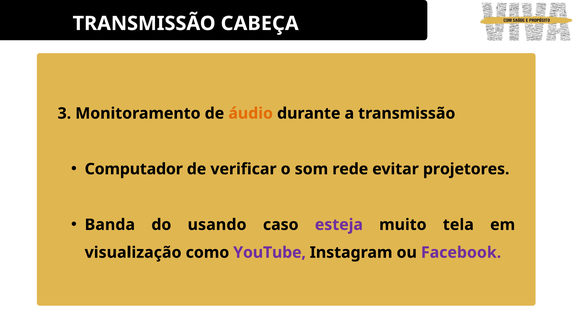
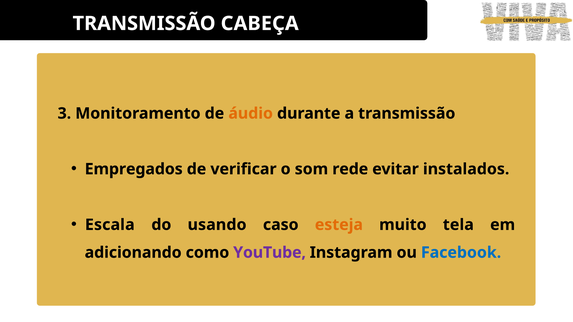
Computador: Computador -> Empregados
projetores: projetores -> instalados
Banda: Banda -> Escala
esteja colour: purple -> orange
visualização: visualização -> adicionando
Facebook colour: purple -> blue
